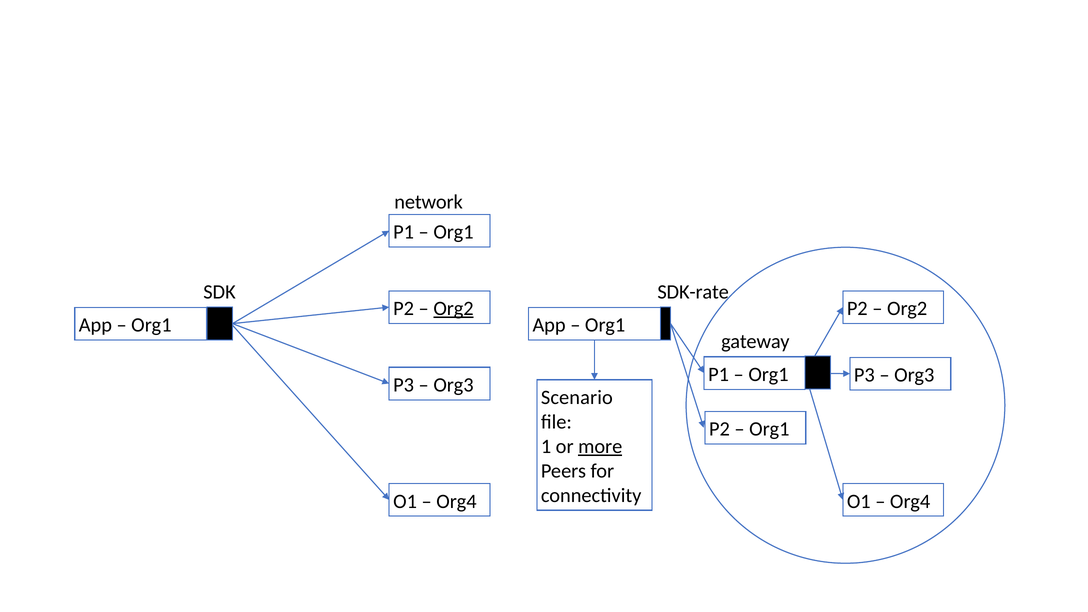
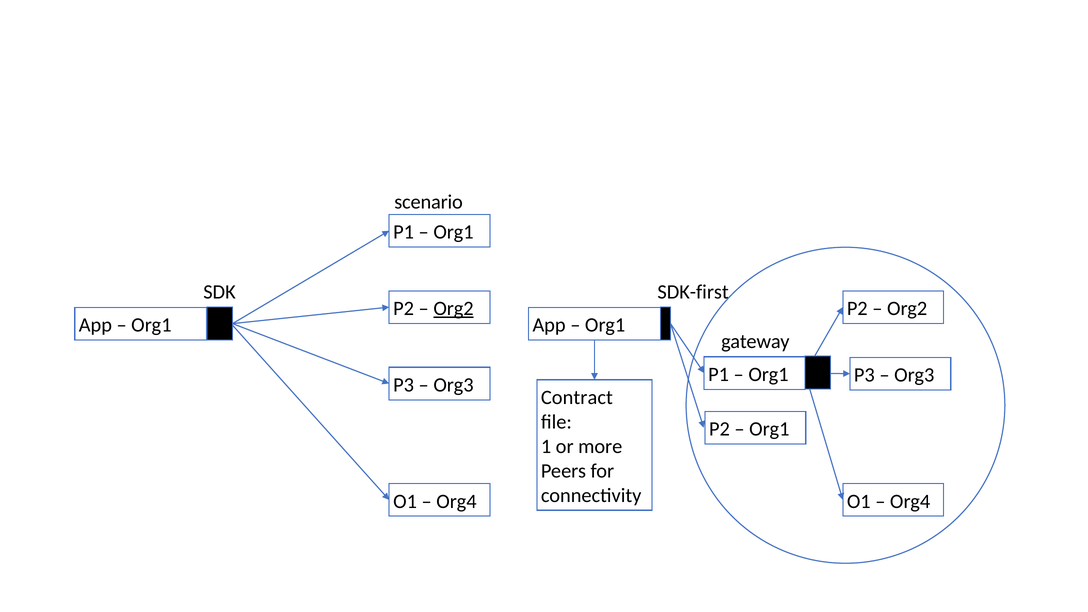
network: network -> scenario
SDK-rate: SDK-rate -> SDK-first
Scenario: Scenario -> Contract
more underline: present -> none
